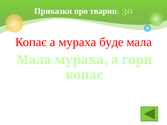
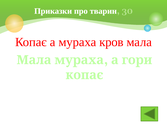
буде: буде -> кров
